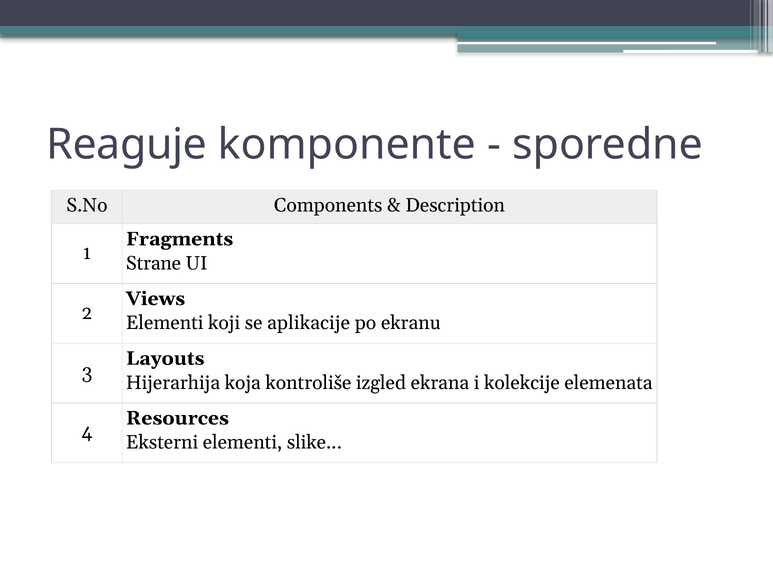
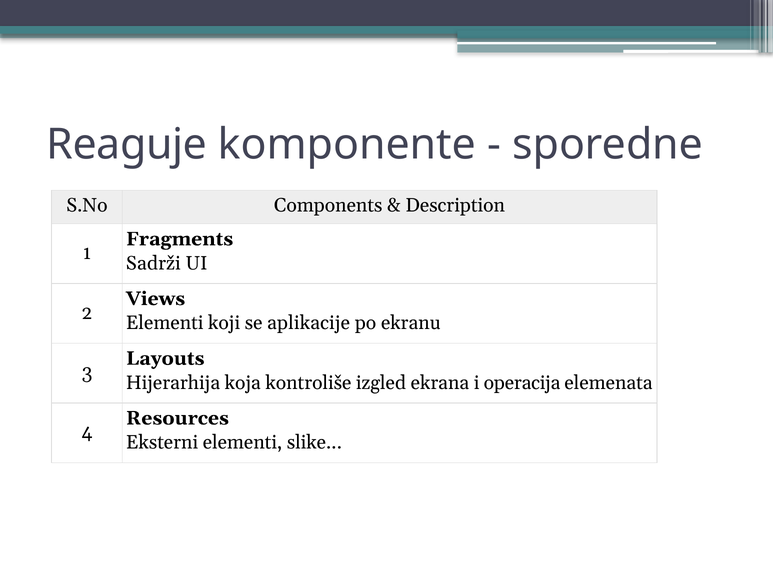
Strane: Strane -> Sadrži
kolekcije: kolekcije -> operacija
